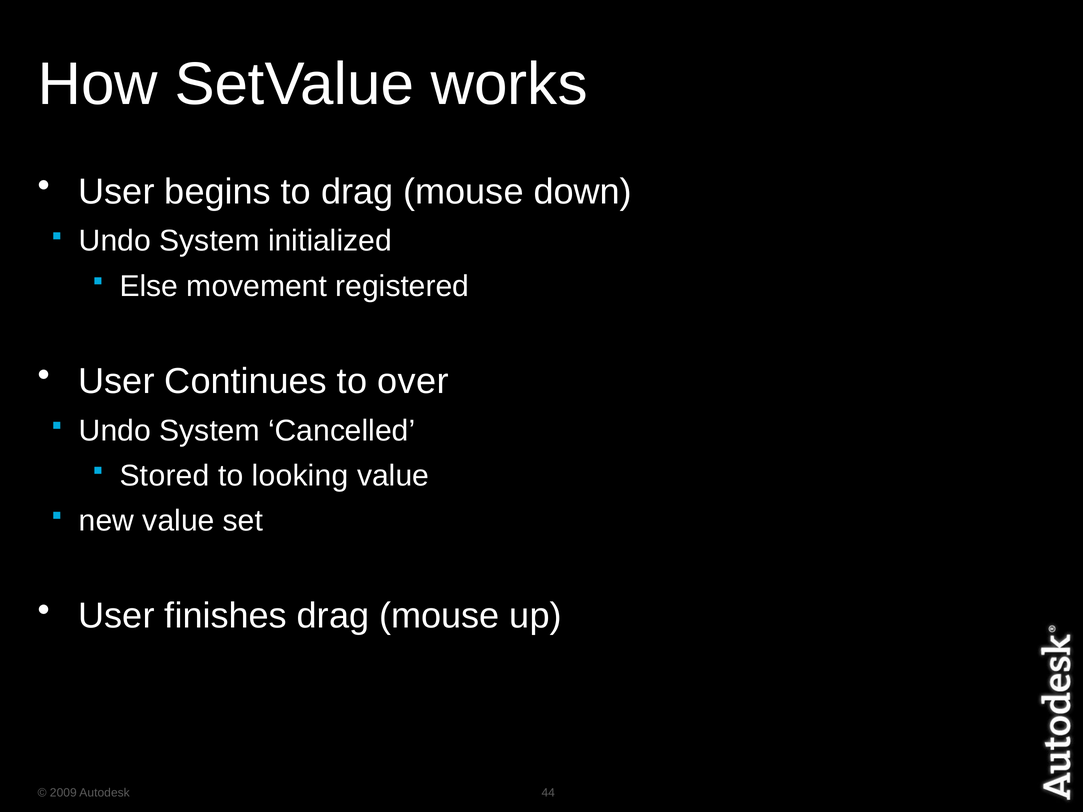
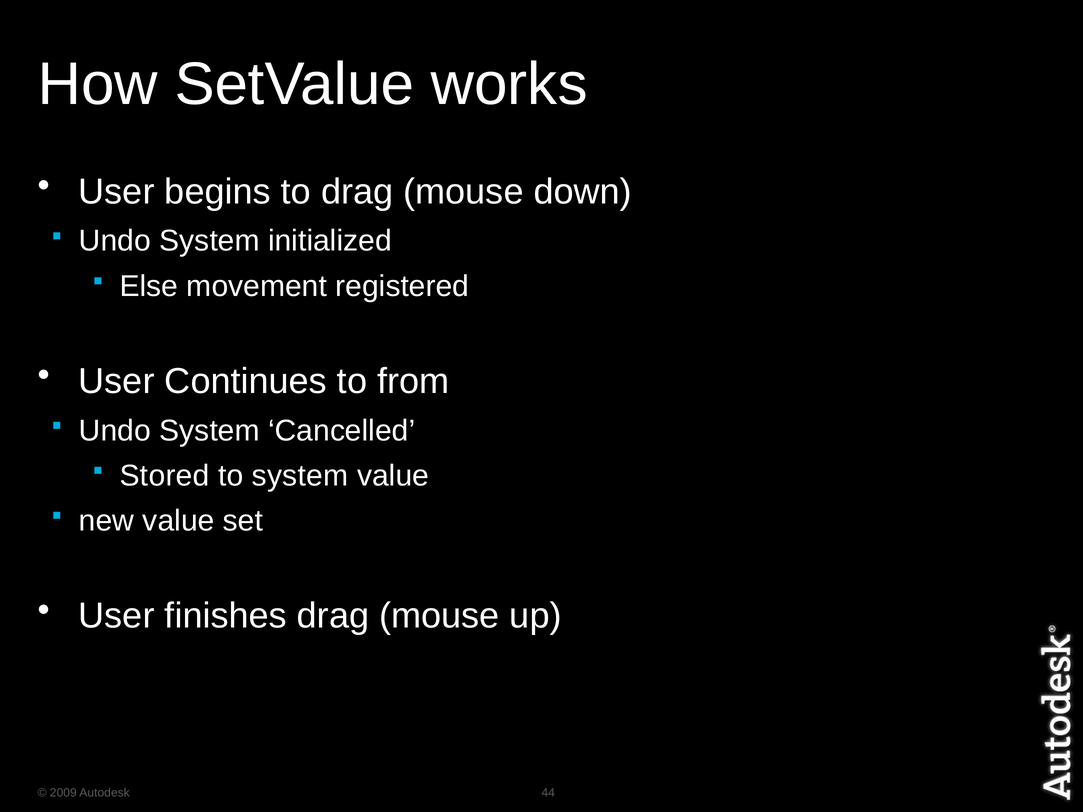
over: over -> from
to looking: looking -> system
